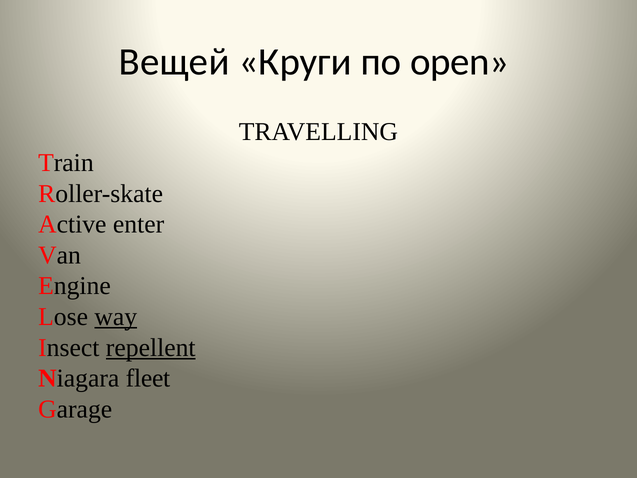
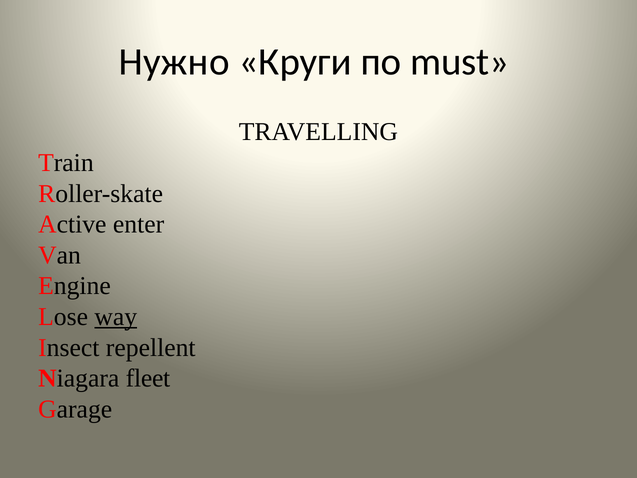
Вещей: Вещей -> Нужно
open: open -> must
repellent underline: present -> none
